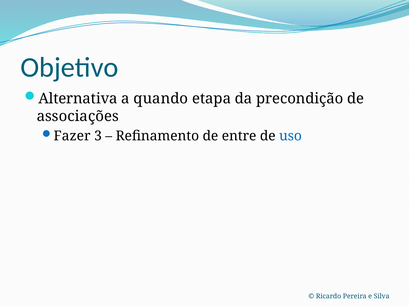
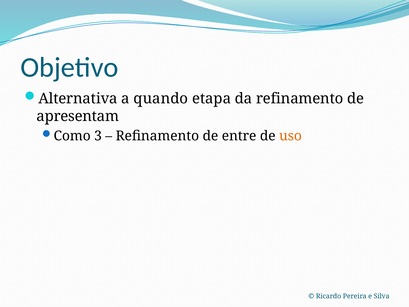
da precondição: precondição -> refinamento
associações: associações -> apresentam
Fazer: Fazer -> Como
uso colour: blue -> orange
